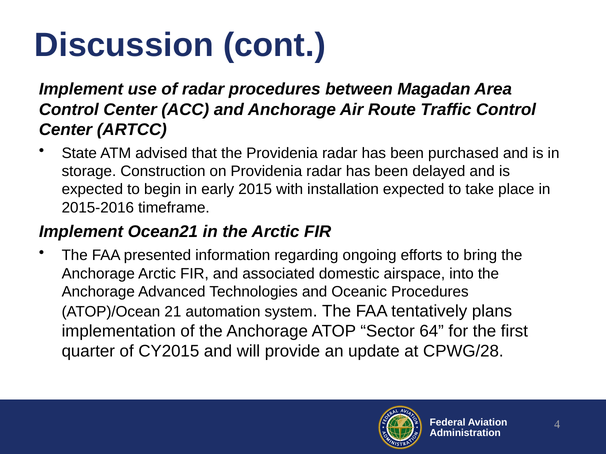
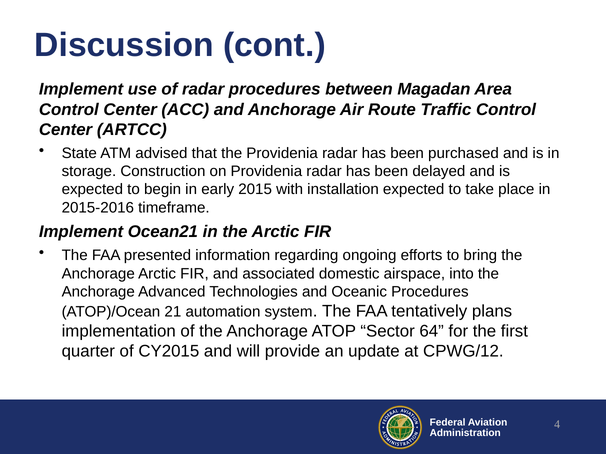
CPWG/28: CPWG/28 -> CPWG/12
